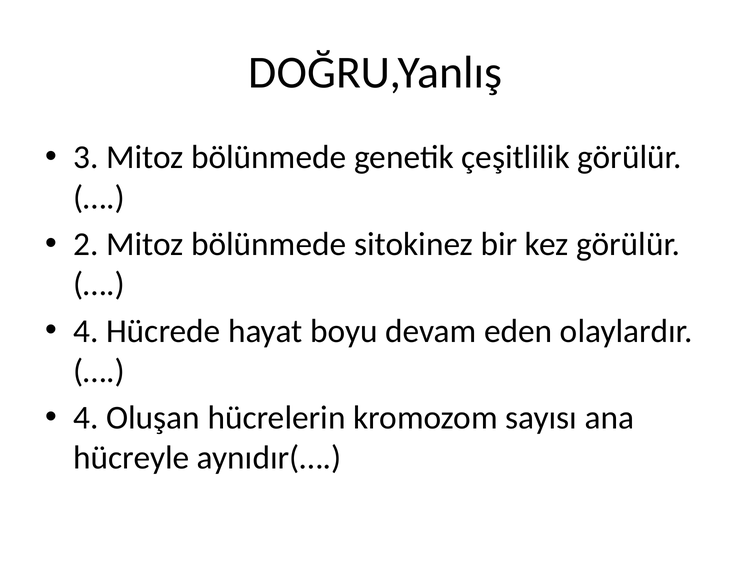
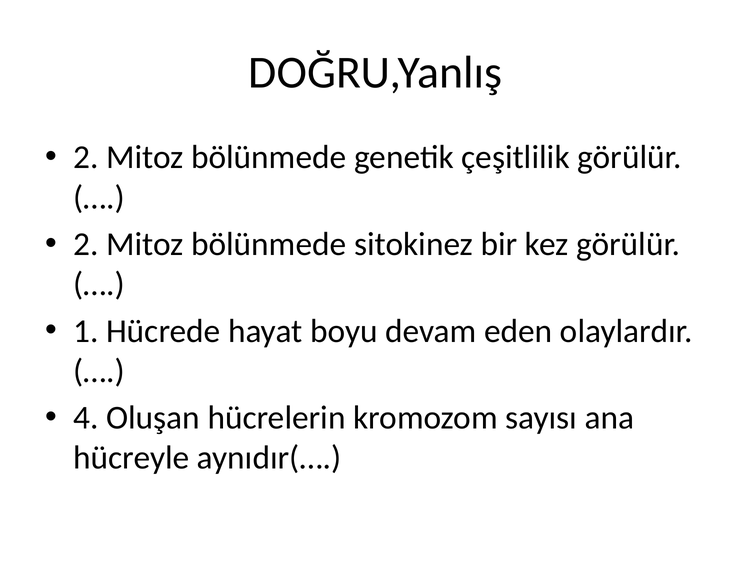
3 at (86, 158): 3 -> 2
4 at (86, 331): 4 -> 1
